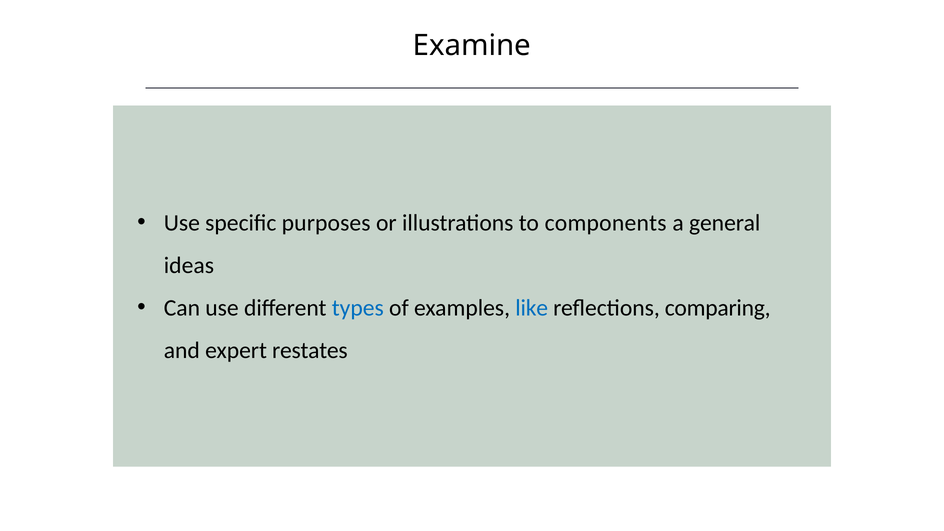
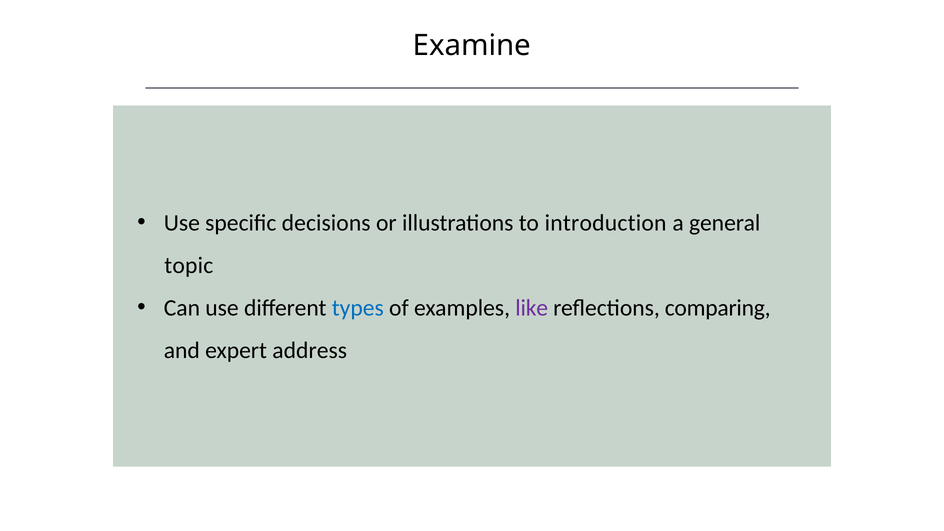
purposes: purposes -> decisions
components: components -> introduction
ideas: ideas -> topic
like colour: blue -> purple
restates: restates -> address
